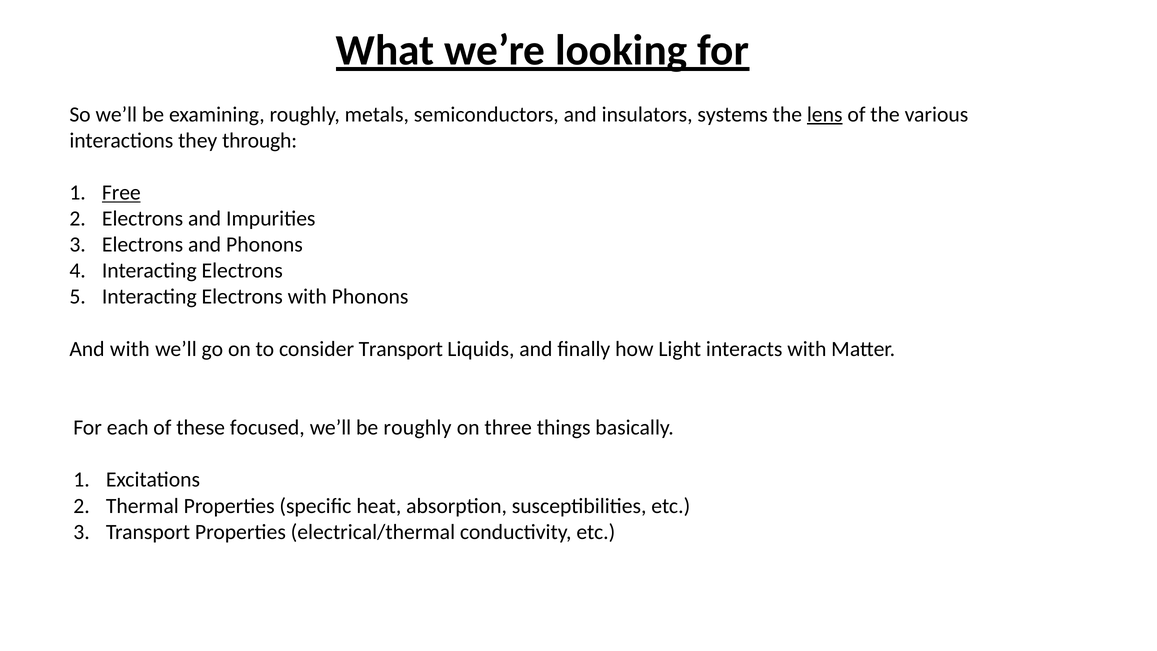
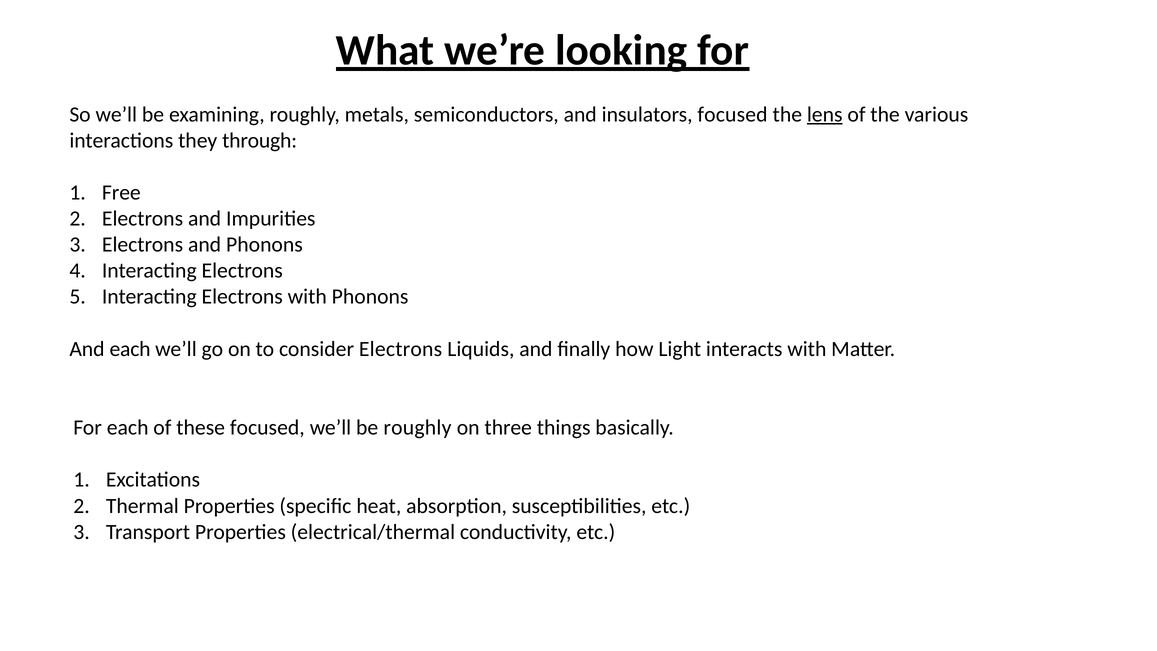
insulators systems: systems -> focused
Free underline: present -> none
And with: with -> each
consider Transport: Transport -> Electrons
